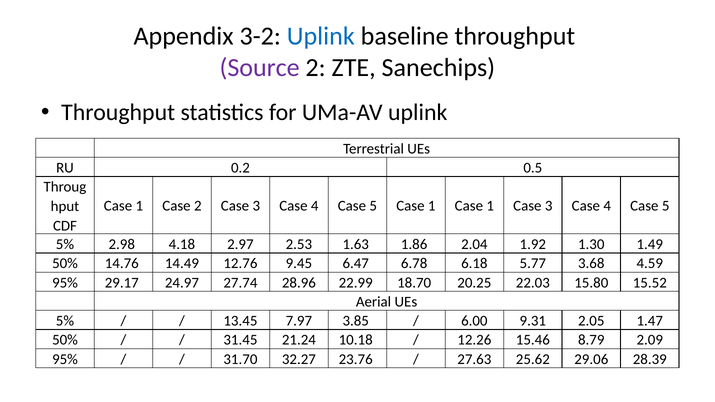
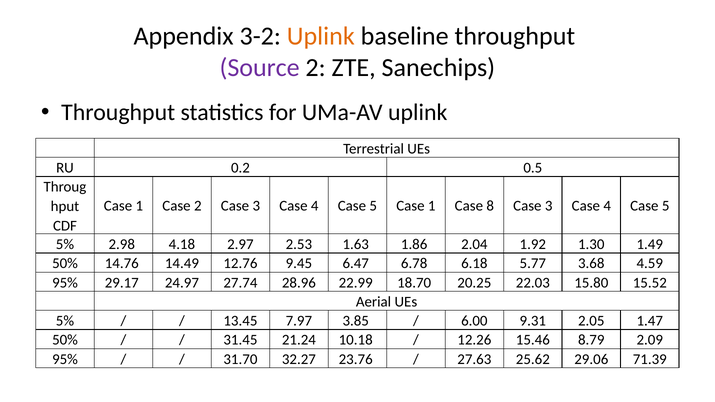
Uplink at (321, 36) colour: blue -> orange
1 Case 1: 1 -> 8
28.39: 28.39 -> 71.39
